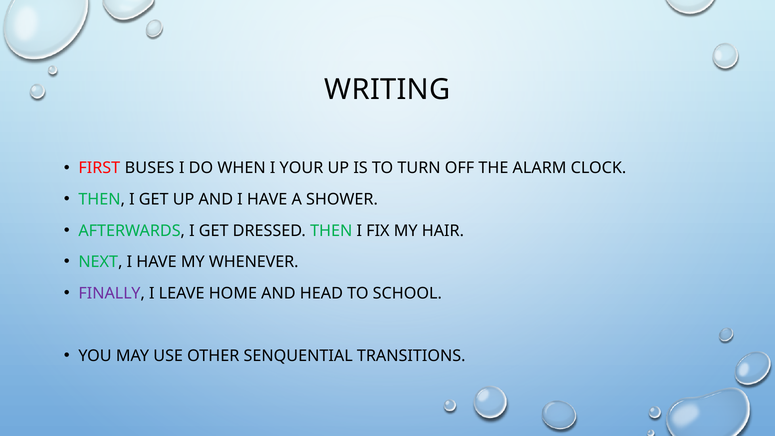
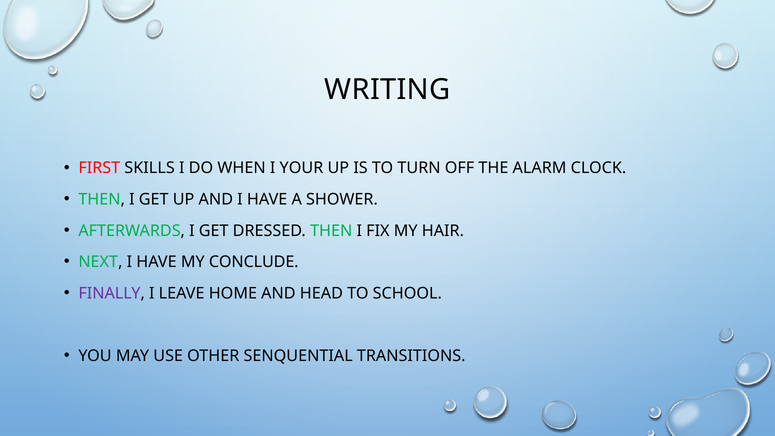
BUSES: BUSES -> SKILLS
WHENEVER: WHENEVER -> CONCLUDE
